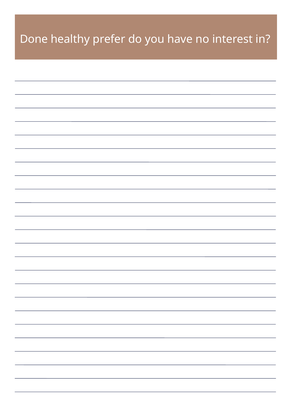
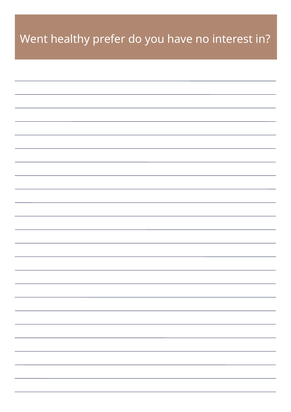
Done: Done -> Went
